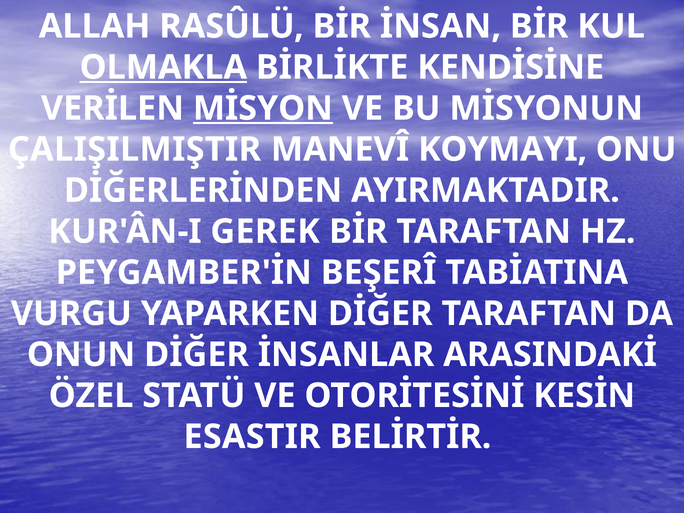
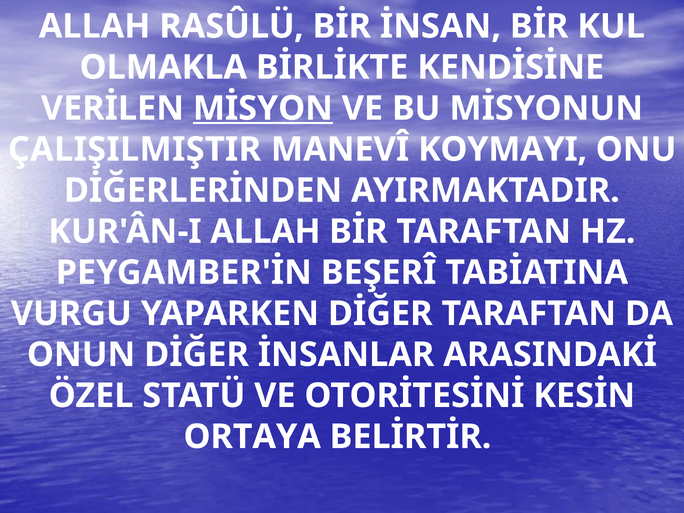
OLMAKLA underline: present -> none
KUR'ÂN-I GEREK: GEREK -> ALLAH
ESASTIR: ESASTIR -> ORTAYA
